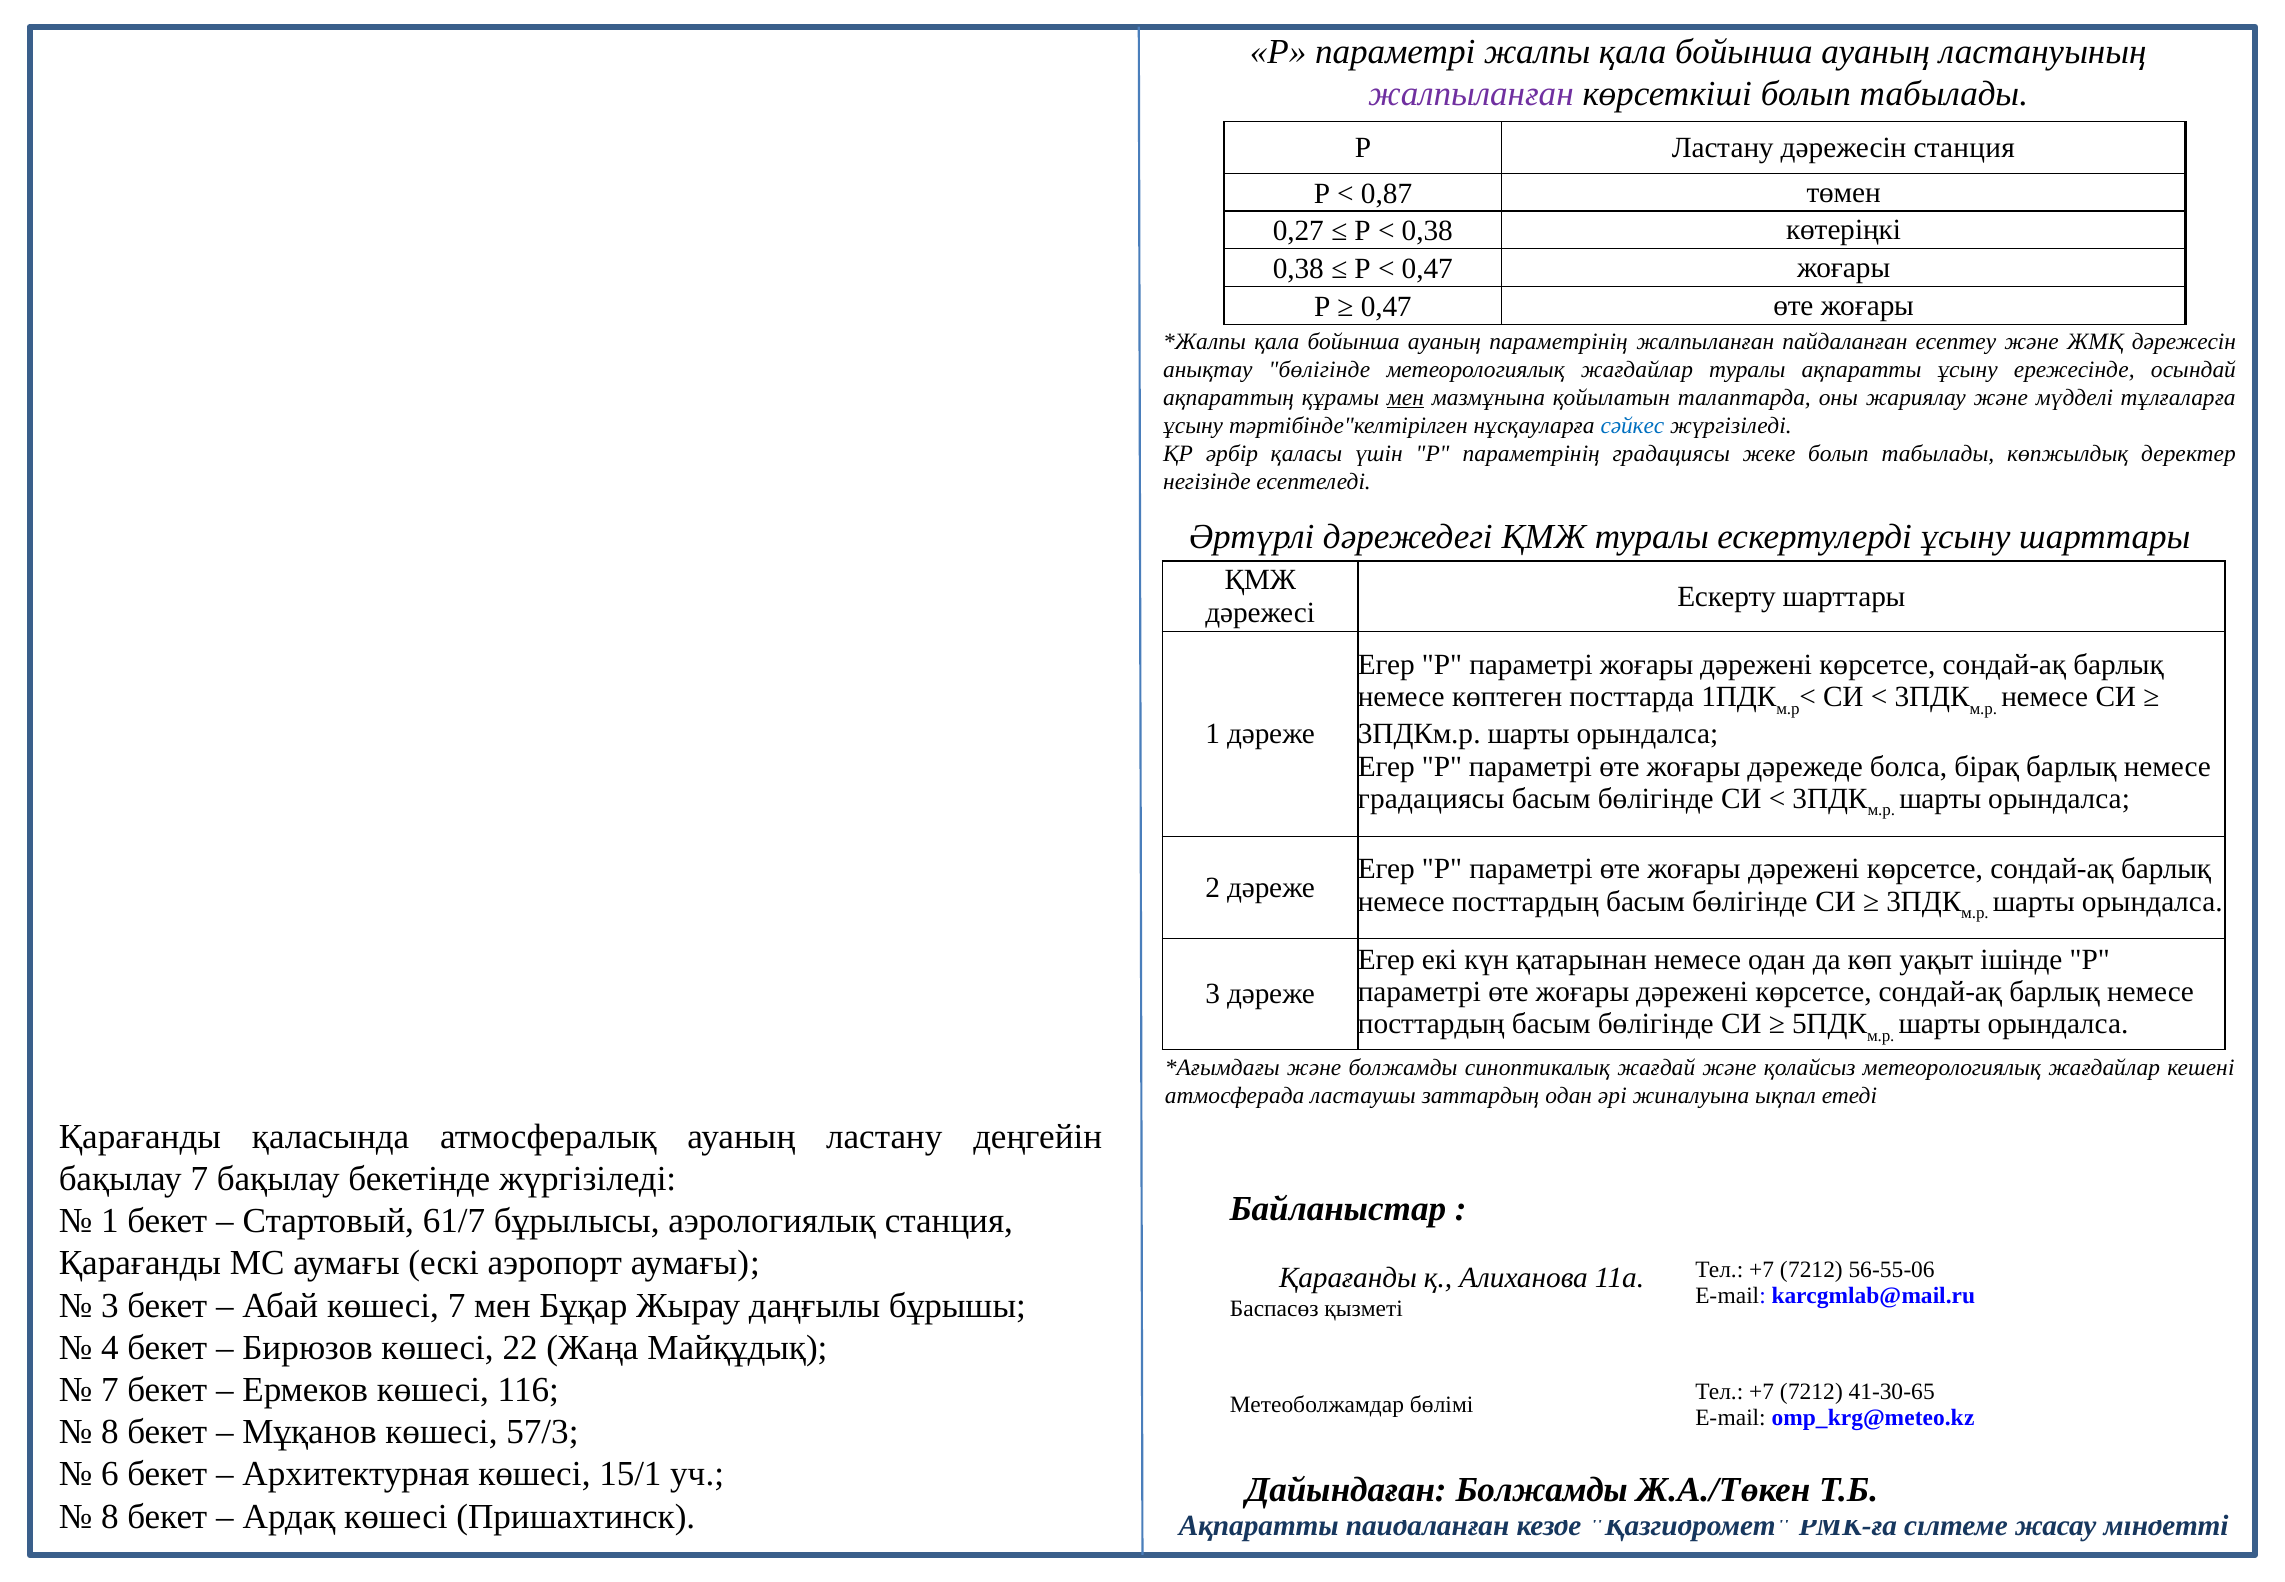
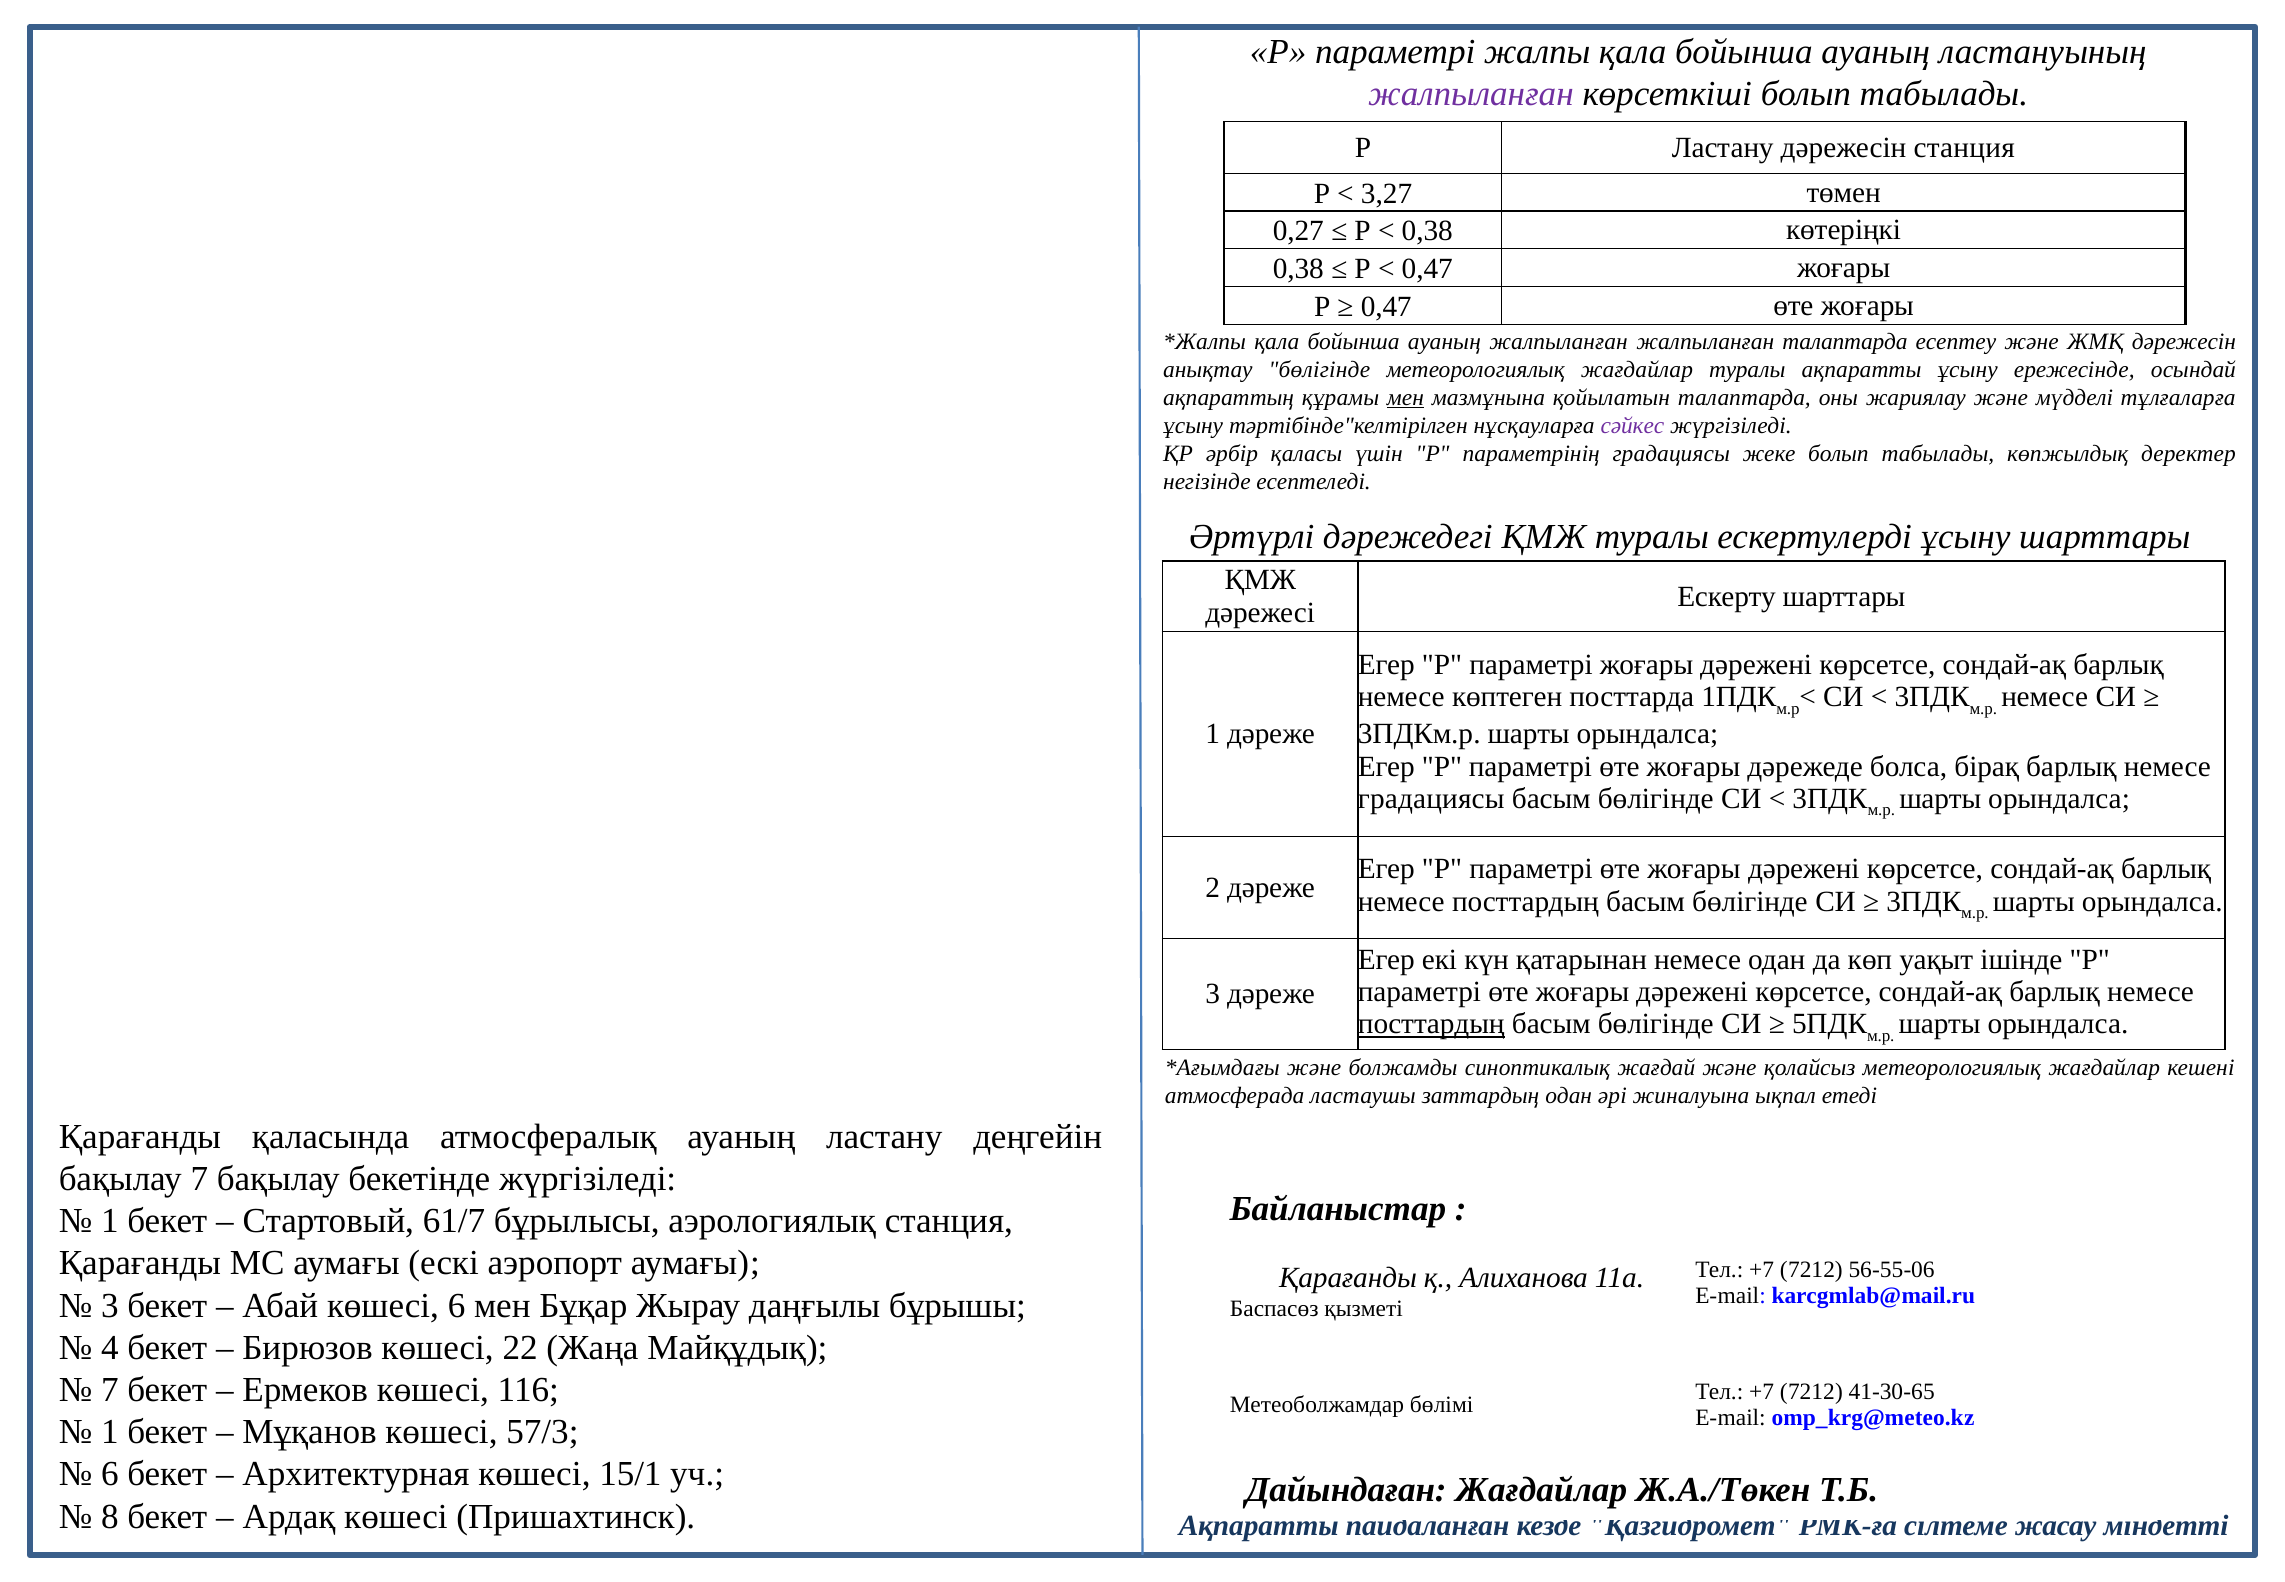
0,87: 0,87 -> 3,27
ауаның параметрінің: параметрінің -> жалпыланған
жалпыланған пайдаланған: пайдаланған -> талаптарда
сәйкес colour: blue -> purple
посттардың at (1431, 1024) underline: none -> present
көшесі 7: 7 -> 6
8 at (110, 1432): 8 -> 1
Дайындаған Болжамды: Болжамды -> Жағдайлар
